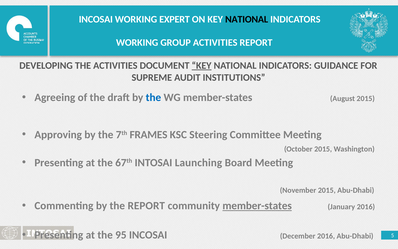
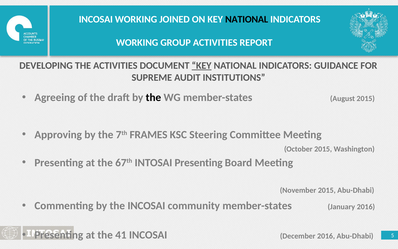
EXPERT: EXPERT -> JOINED
the at (153, 97) colour: blue -> black
INTOSAI Launching: Launching -> Presenting
the REPORT: REPORT -> INCOSAI
member-states at (257, 206) underline: present -> none
95: 95 -> 41
